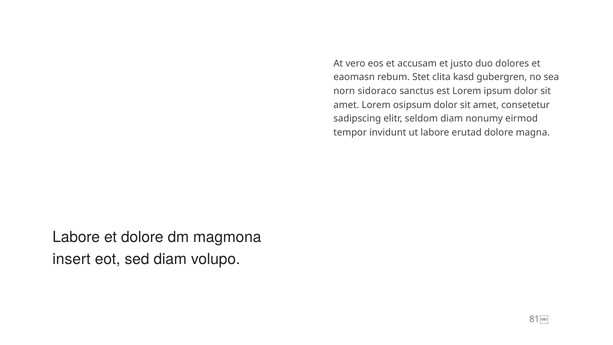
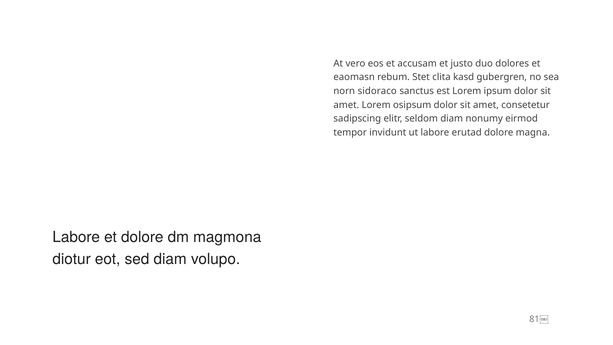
insert: insert -> diotur
